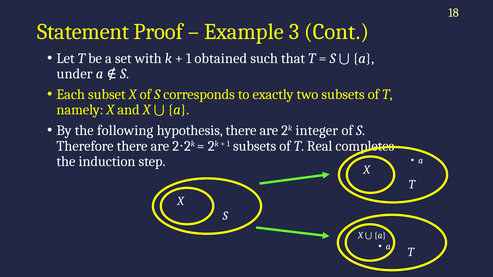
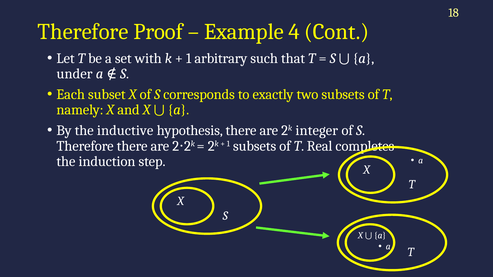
Statement at (83, 32): Statement -> Therefore
3: 3 -> 4
obtained: obtained -> arbitrary
following: following -> inductive
